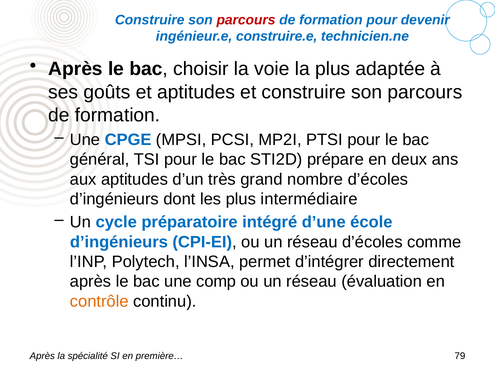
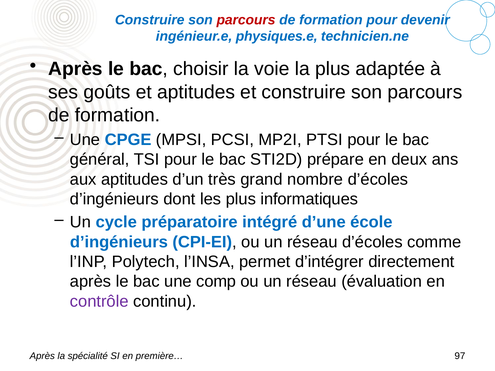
construire.e: construire.e -> physiques.e
intermédiaire: intermédiaire -> informatiques
contrôle colour: orange -> purple
79: 79 -> 97
